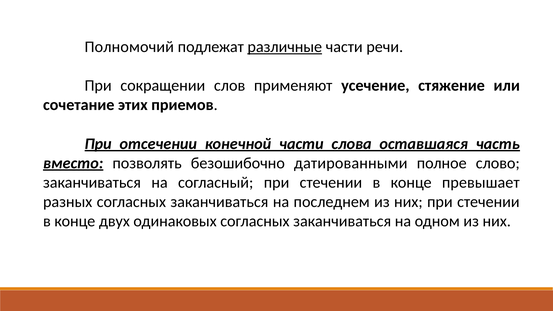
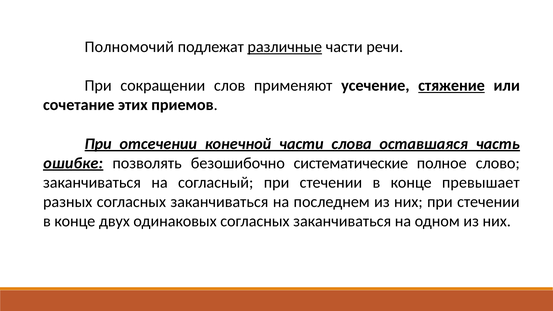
стяжение underline: none -> present
вместо: вместо -> ошибке
датированными: датированными -> систематические
